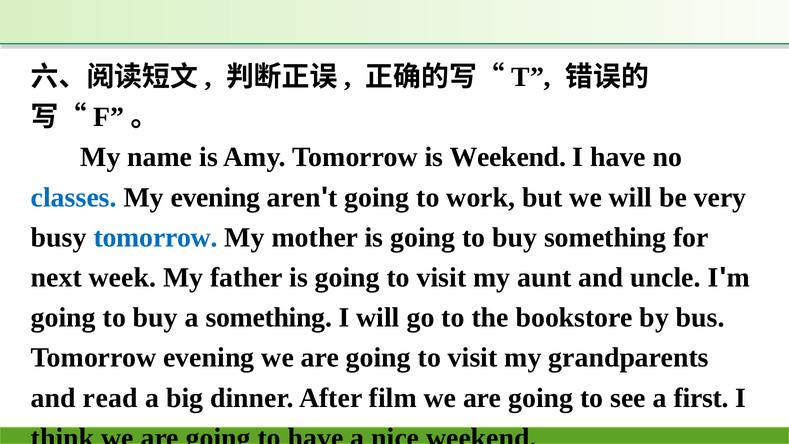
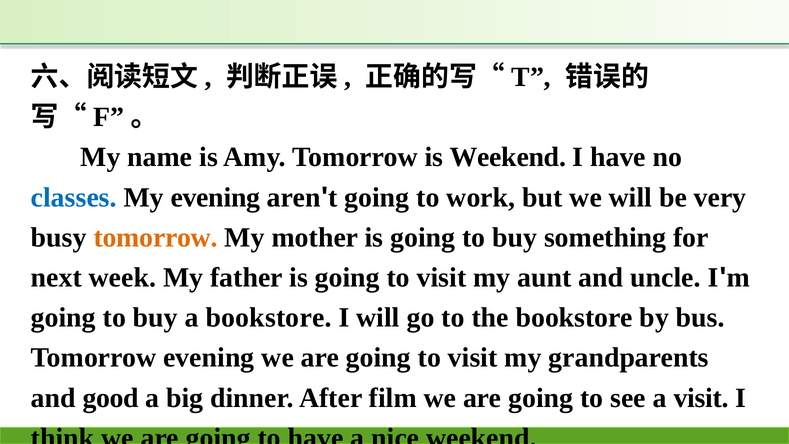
tomorrow at (156, 237) colour: blue -> orange
a something: something -> bookstore
read: read -> good
a first: first -> visit
